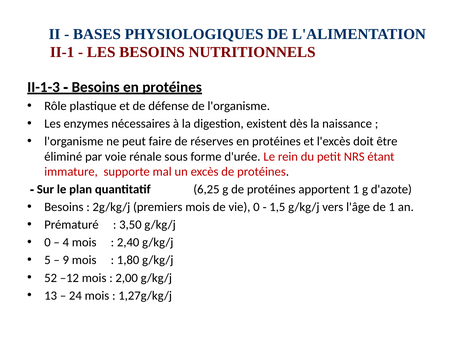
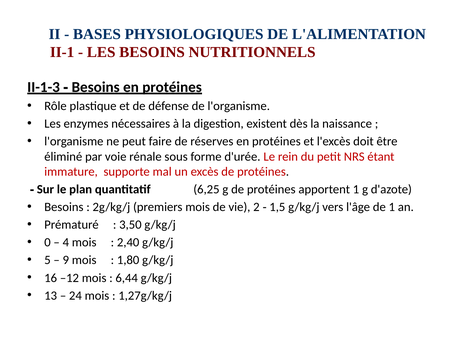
vie 0: 0 -> 2
52: 52 -> 16
2,00: 2,00 -> 6,44
